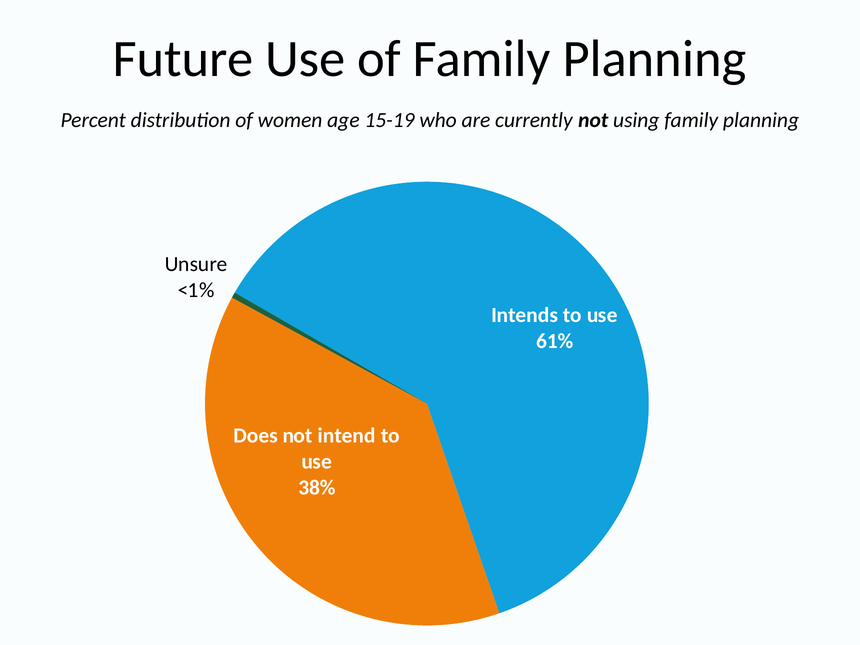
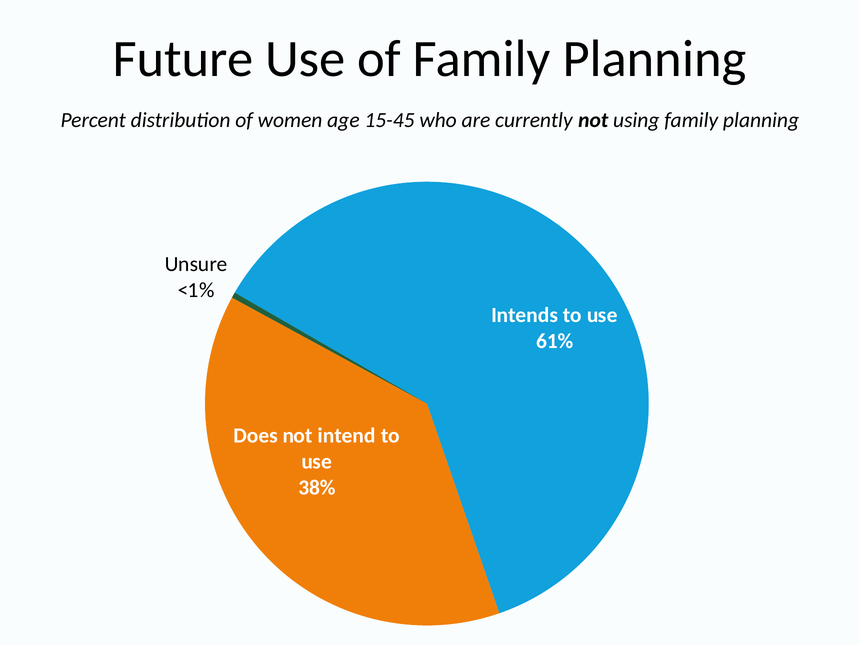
15-19: 15-19 -> 15-45
